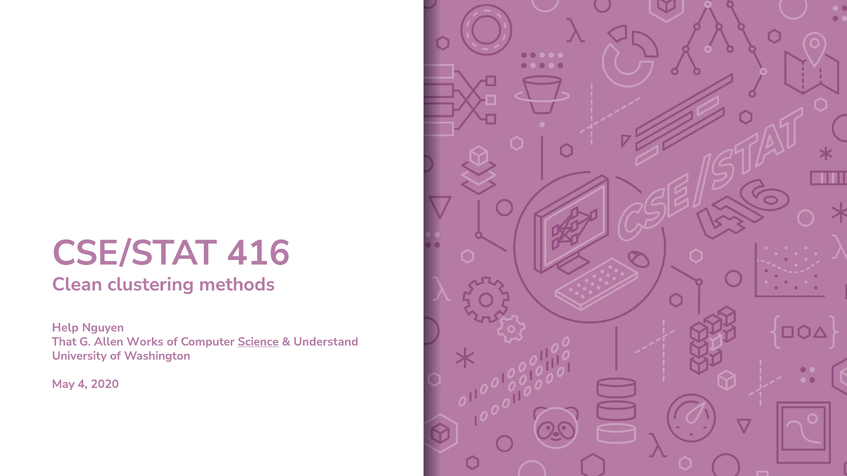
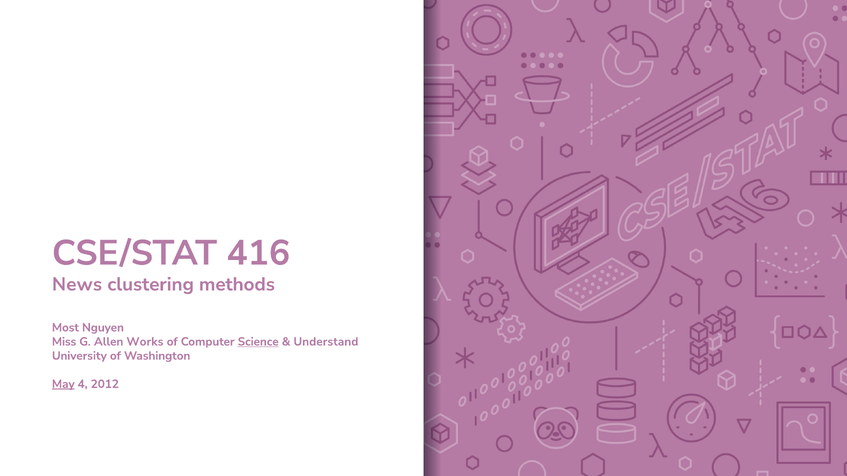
Clean: Clean -> News
Help: Help -> Most
That: That -> Miss
May underline: none -> present
2020: 2020 -> 2012
